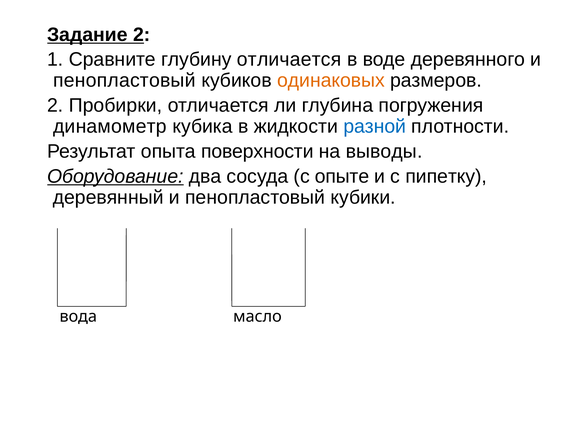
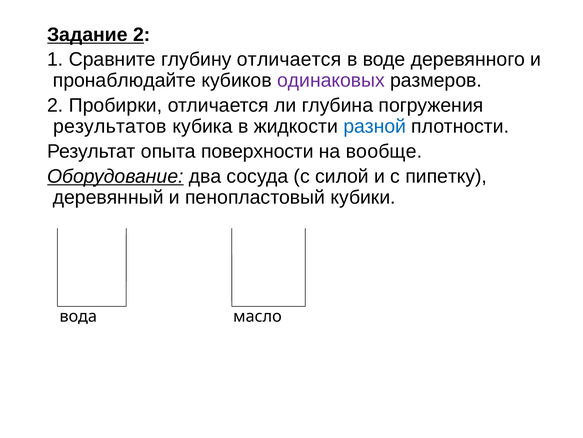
пенопластовый at (124, 80): пенопластовый -> пронаблюдайте
одинаковых colour: orange -> purple
динамометр: динамометр -> результатов
выводы: выводы -> вообще
опыте: опыте -> силой
